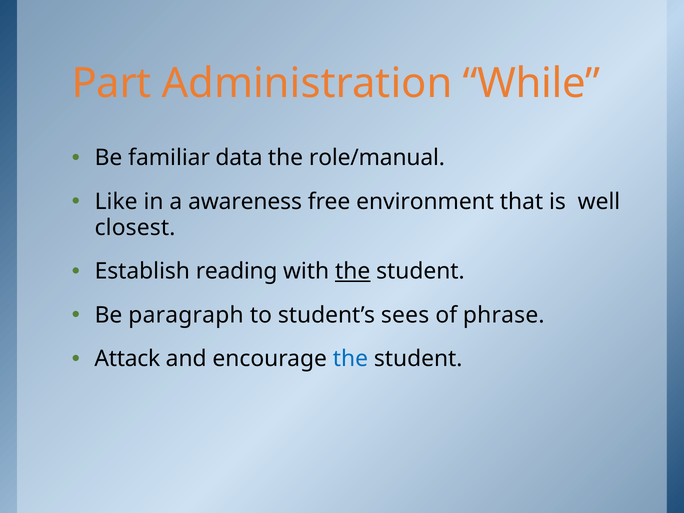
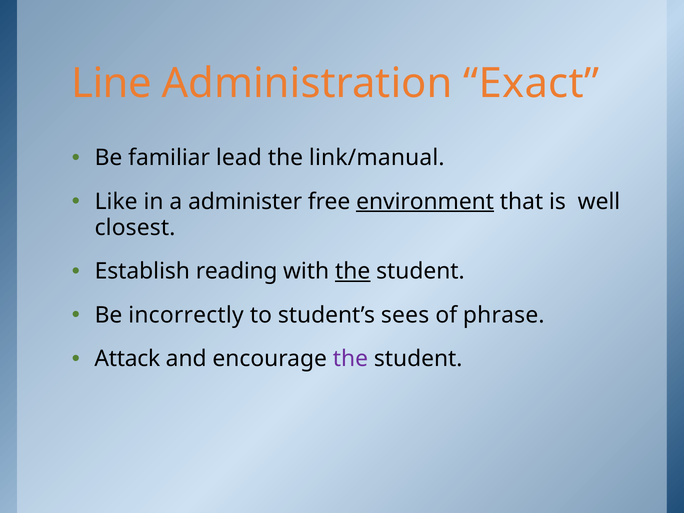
Part: Part -> Line
While: While -> Exact
data: data -> lead
role/manual: role/manual -> link/manual
awareness: awareness -> administer
environment underline: none -> present
paragraph: paragraph -> incorrectly
the at (350, 359) colour: blue -> purple
